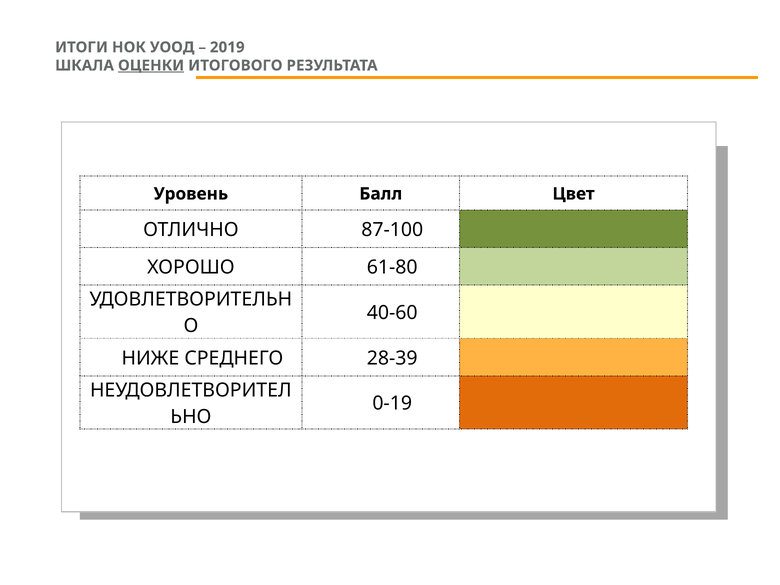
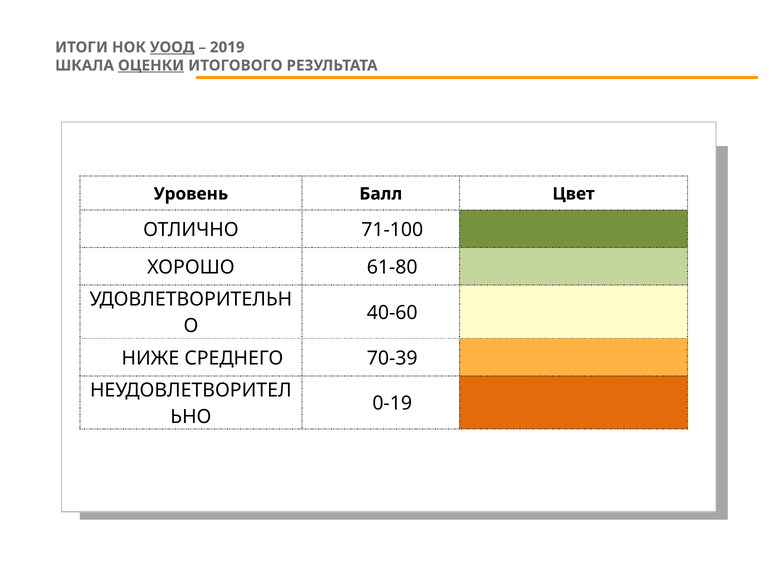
УООД underline: none -> present
87-100: 87-100 -> 71-100
28-39: 28-39 -> 70-39
